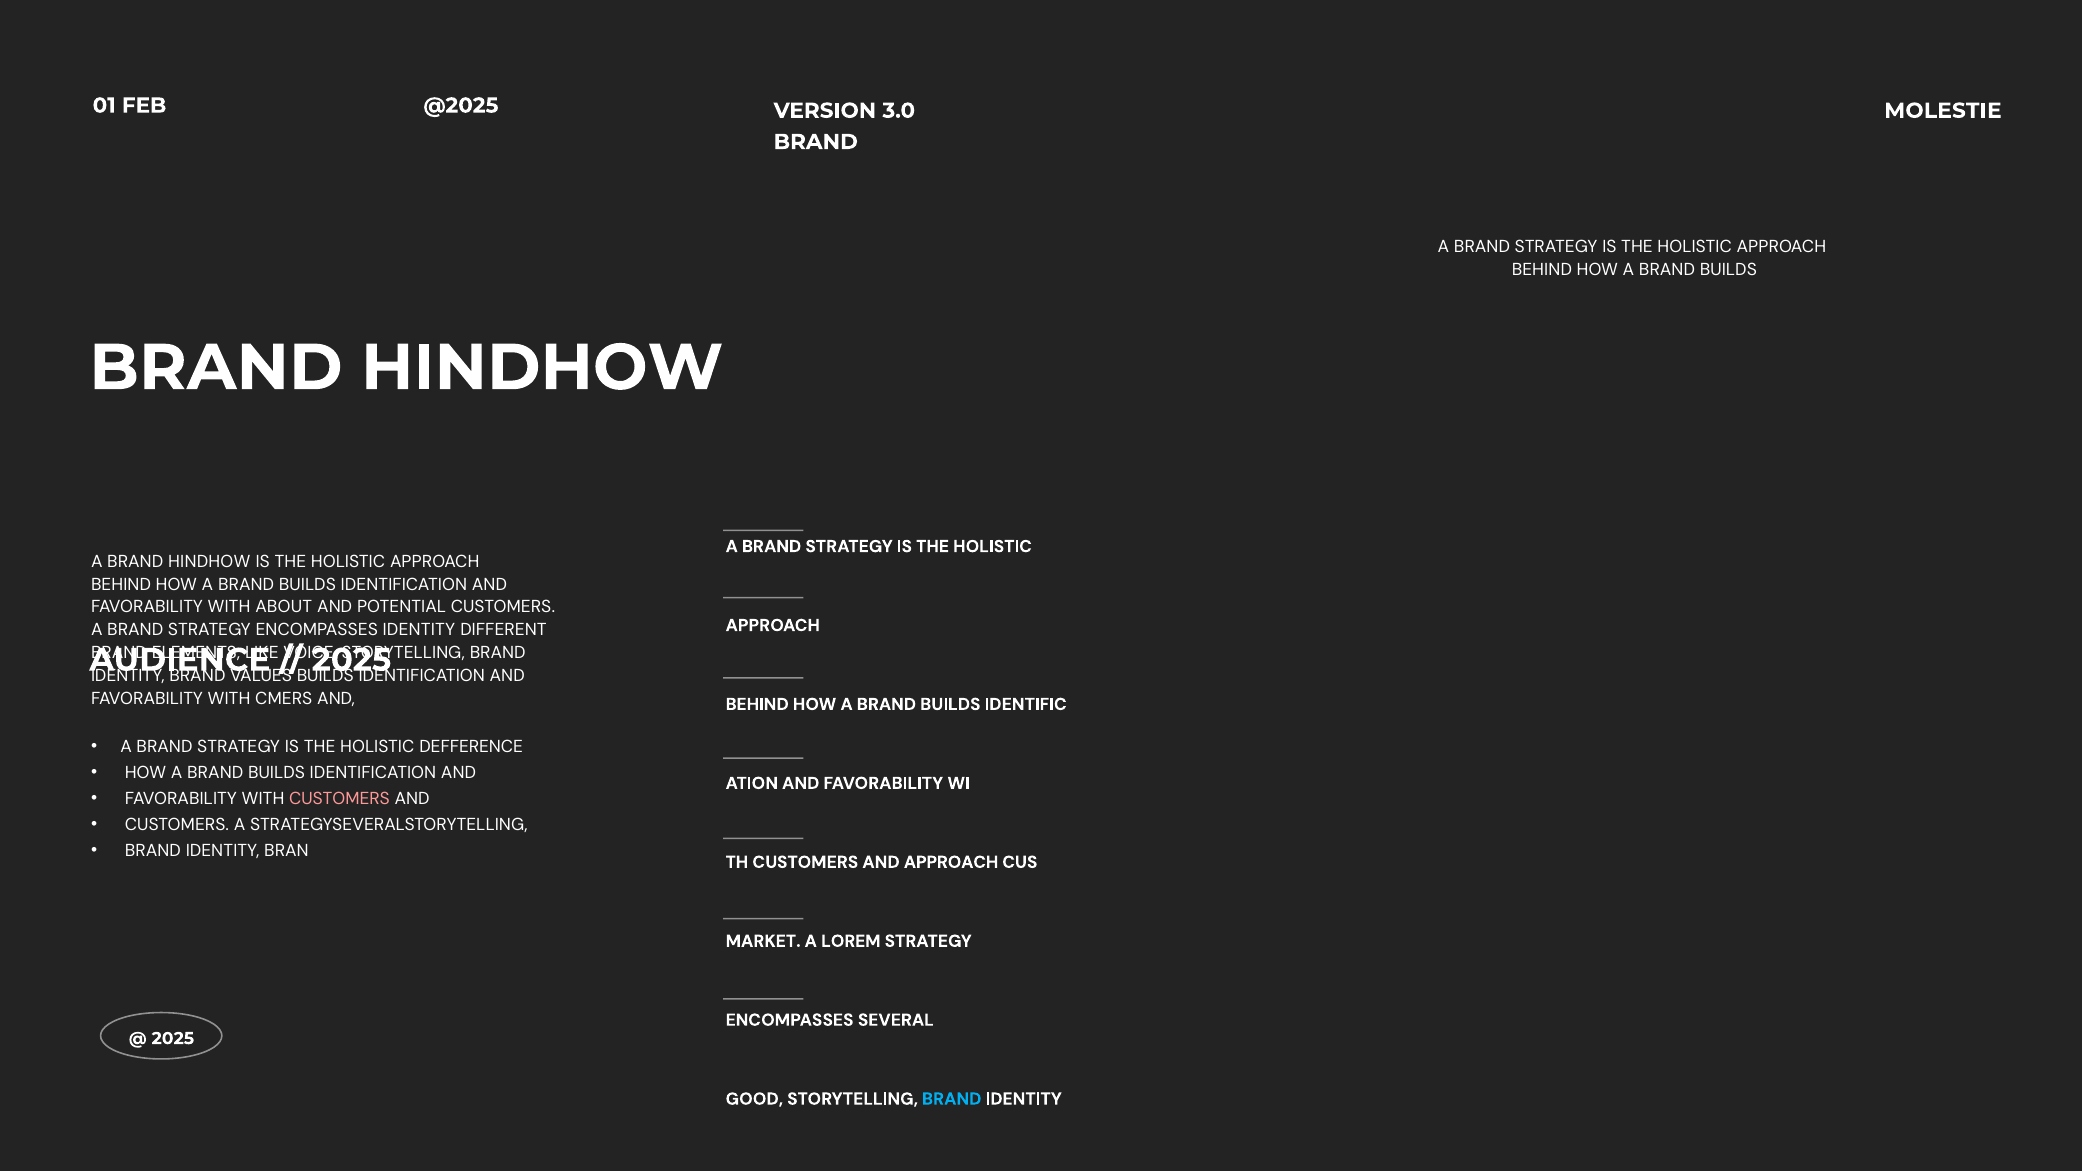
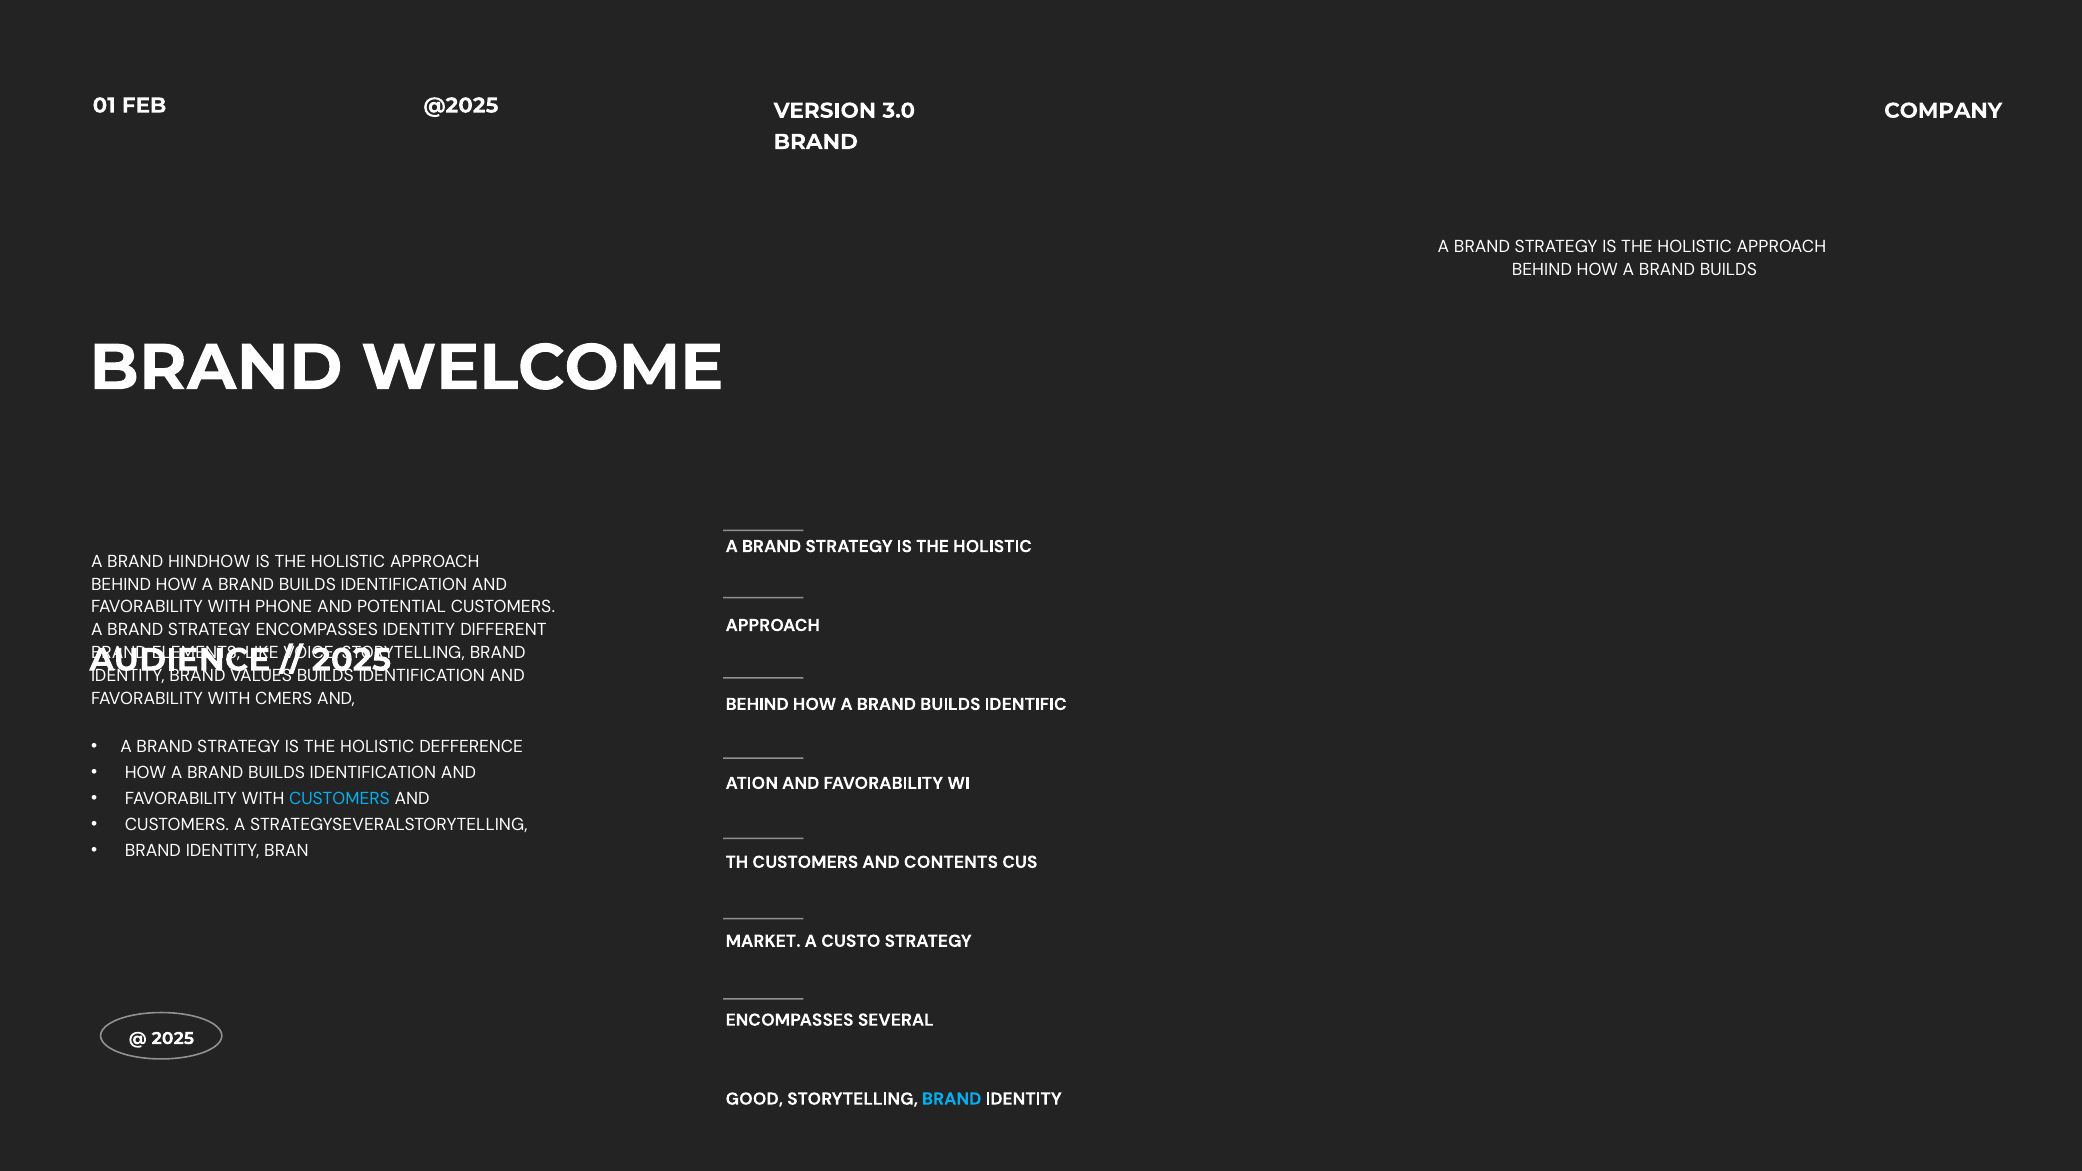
MOLESTIE: MOLESTIE -> COMPANY
HINDHOW at (542, 368): HINDHOW -> WELCOME
ABOUT: ABOUT -> PHONE
CUSTOMERS at (339, 799) colour: pink -> light blue
AND APPROACH: APPROACH -> CONTENTS
LOREM: LOREM -> CUSTO
